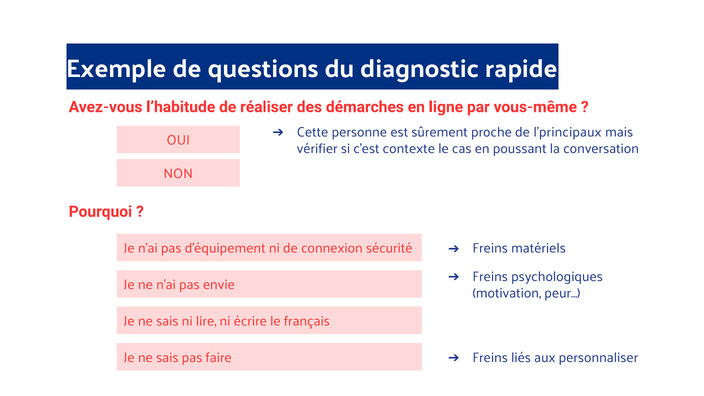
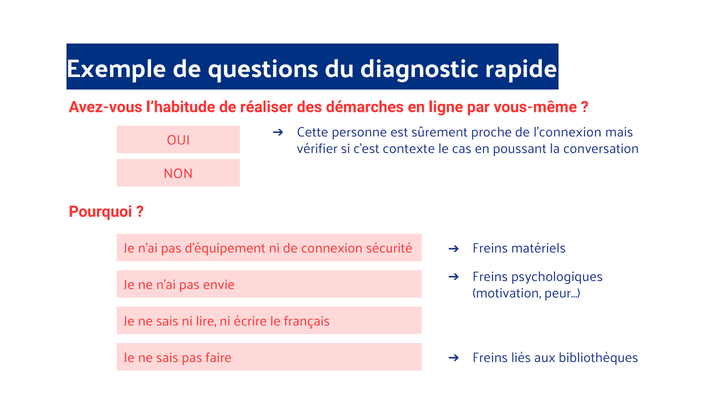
l’principaux: l’principaux -> l’connexion
personnaliser: personnaliser -> bibliothèques
